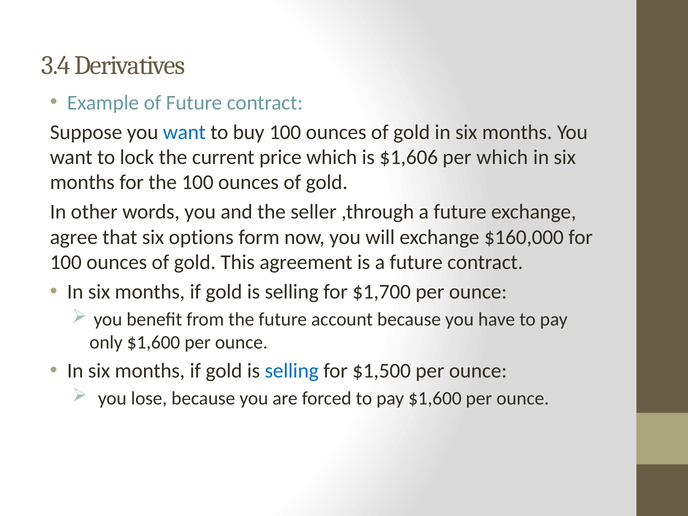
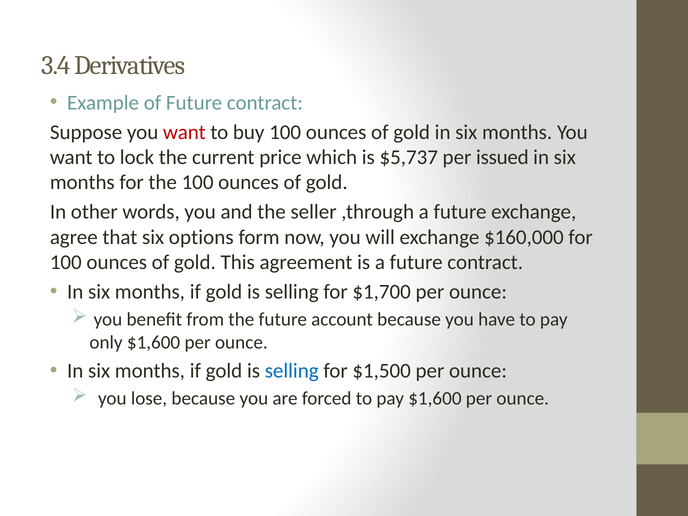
want at (184, 132) colour: blue -> red
$1,606: $1,606 -> $5,737
per which: which -> issued
